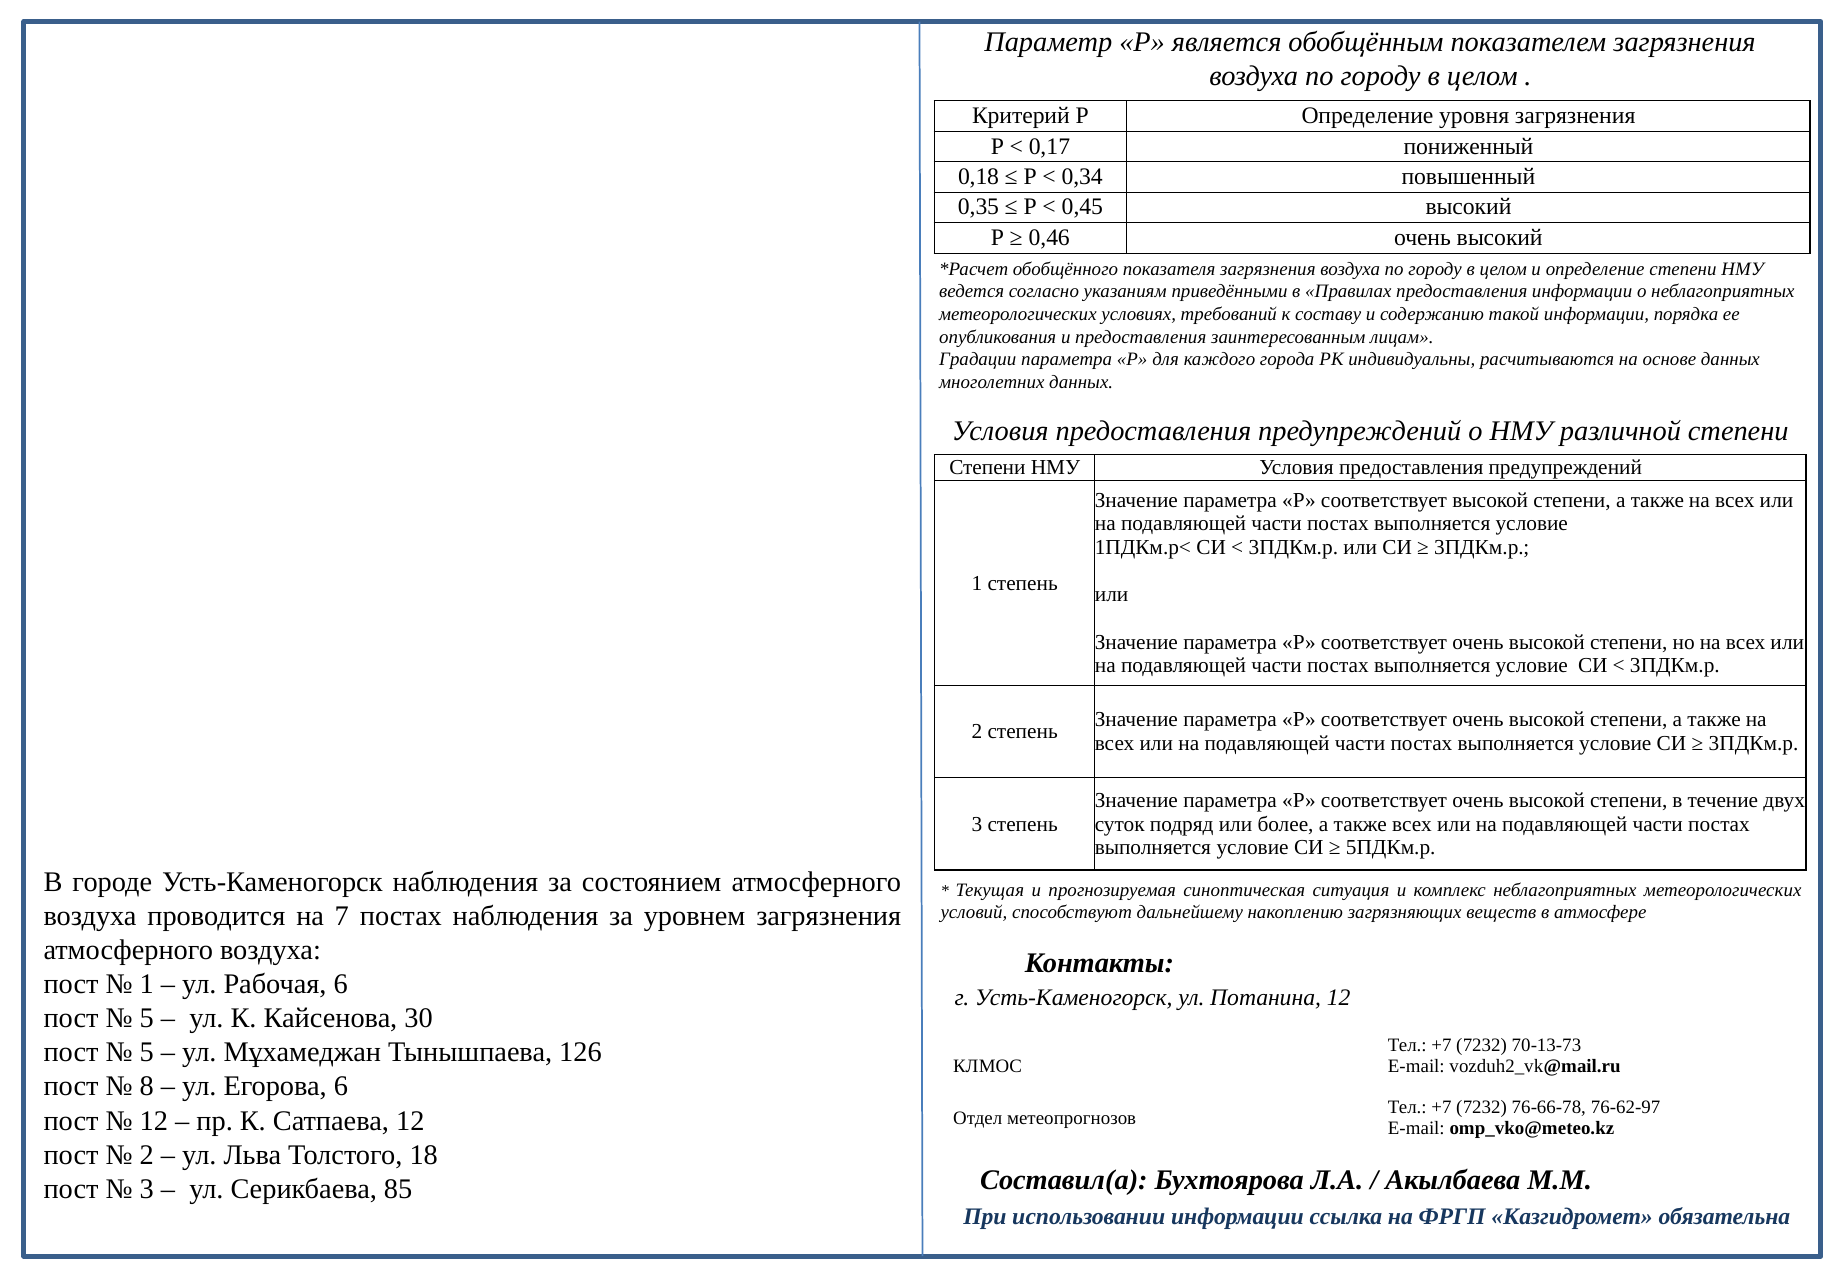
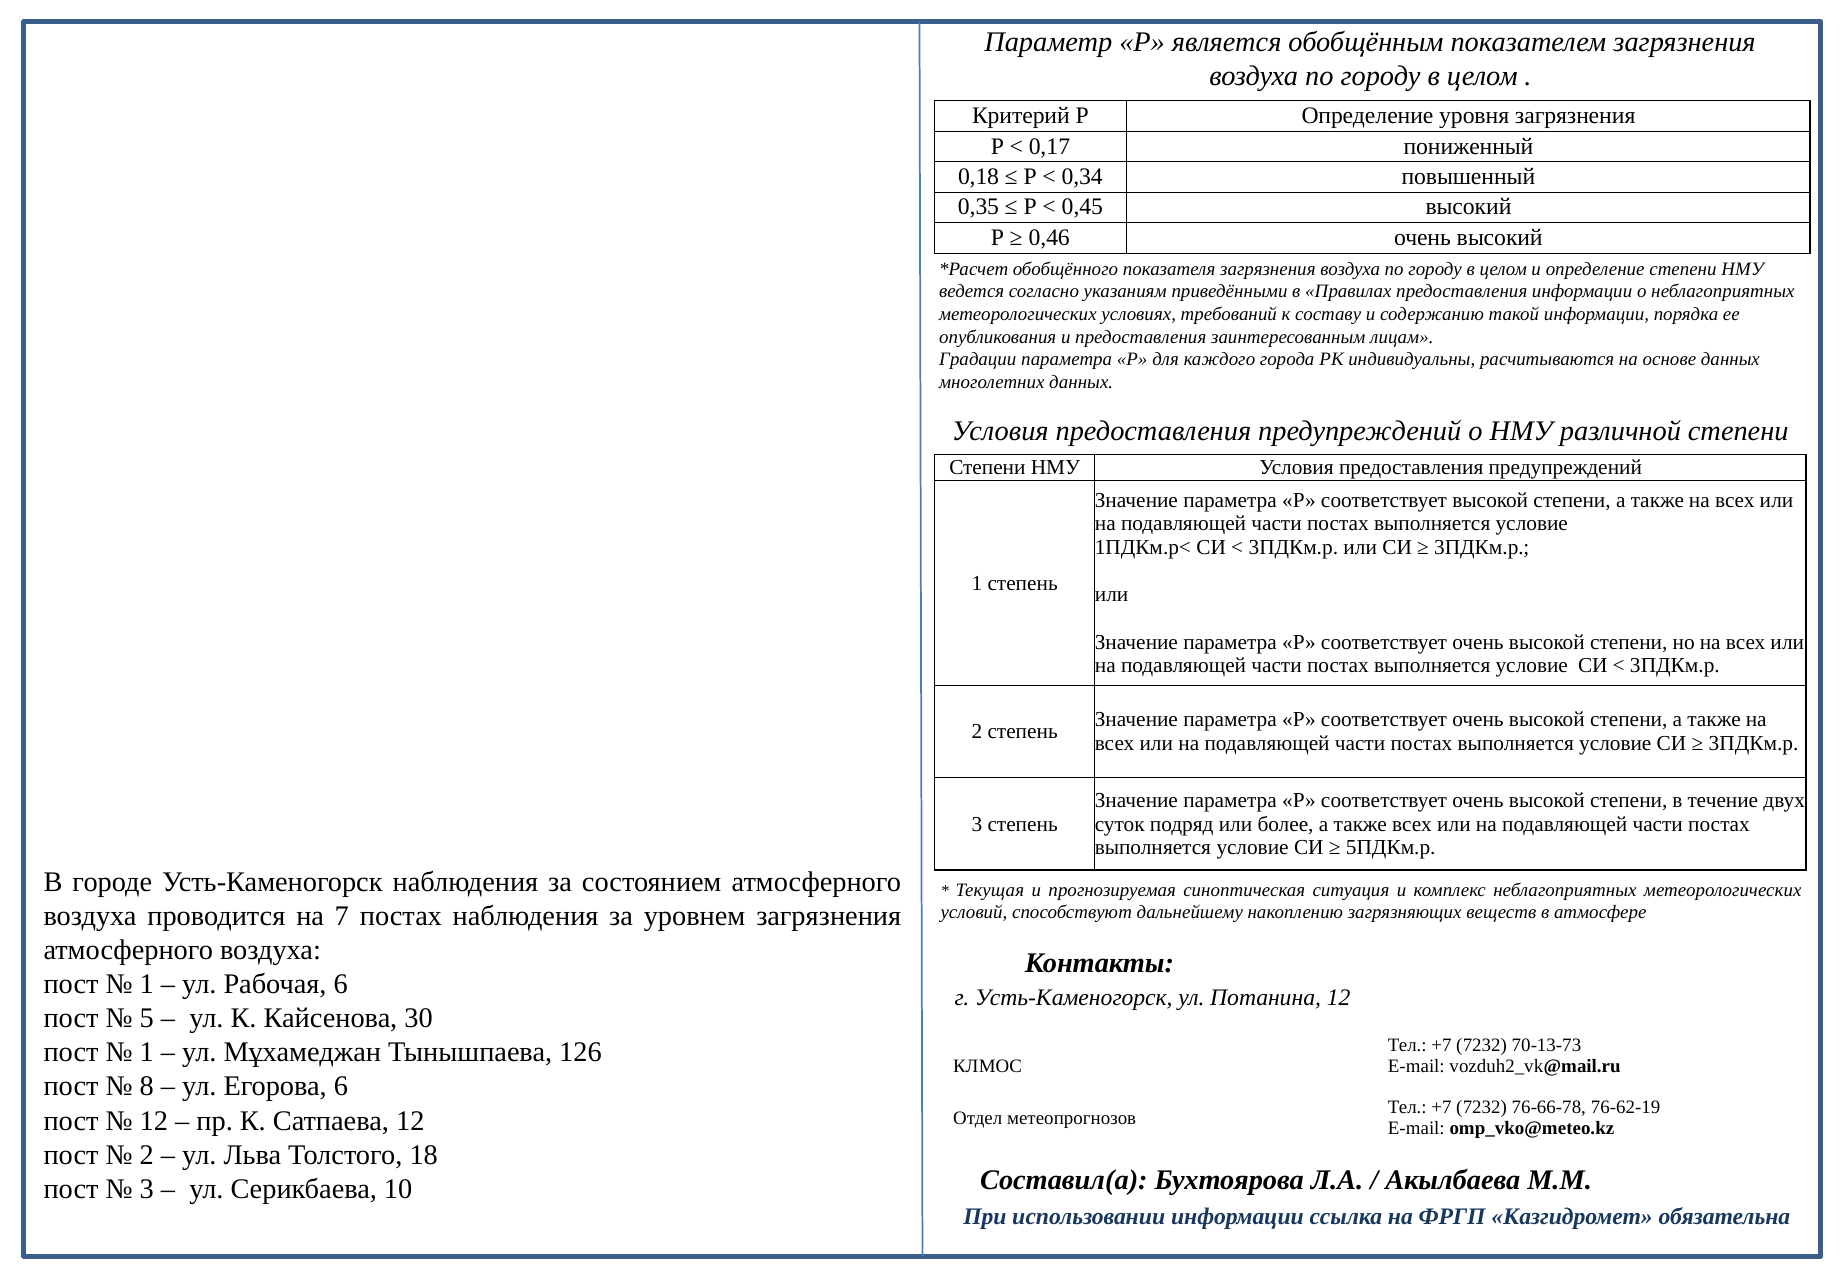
5 at (147, 1052): 5 -> 1
76-62-97: 76-62-97 -> 76-62-19
85: 85 -> 10
